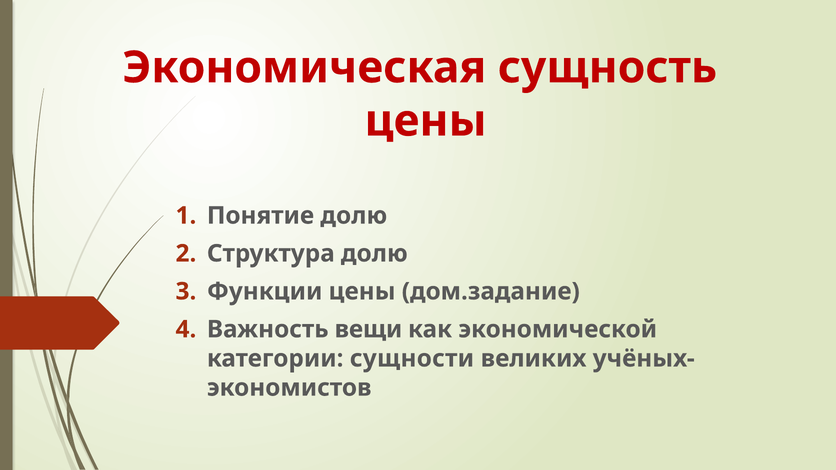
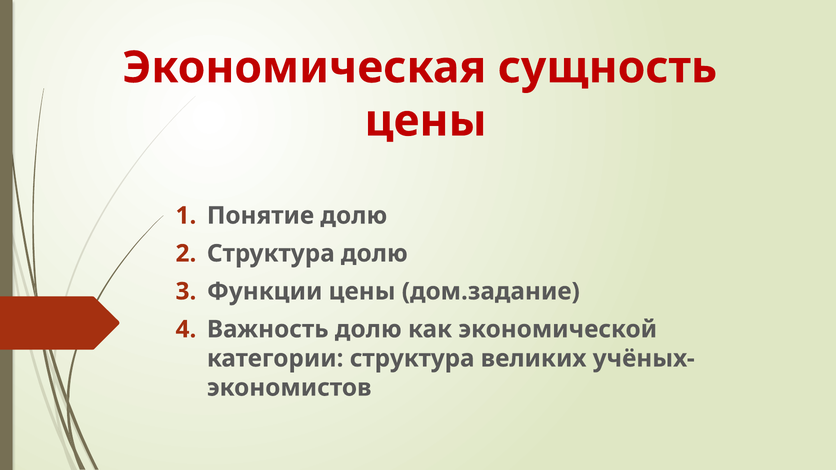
Важность вещи: вещи -> долю
категории сущности: сущности -> структура
